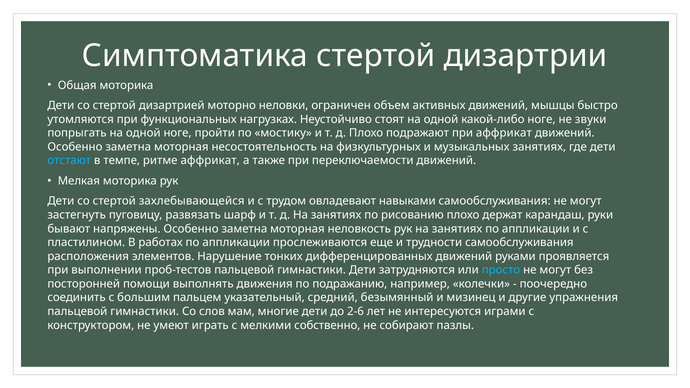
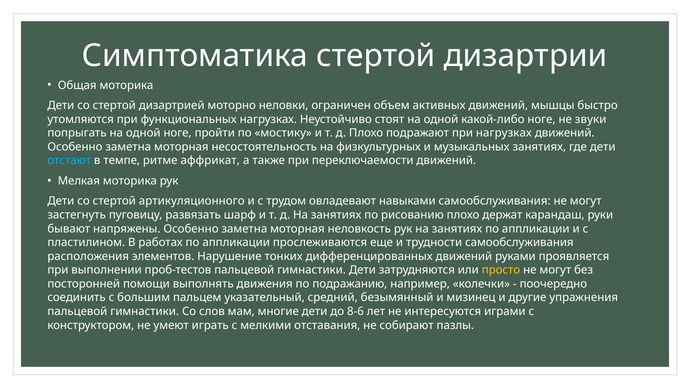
при аффрикат: аффрикат -> нагрузках
захлебывающейся: захлебывающейся -> артикуляционного
просто colour: light blue -> yellow
2-6: 2-6 -> 8-6
собственно: собственно -> отставания
